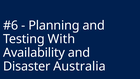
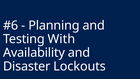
Australia: Australia -> Lockouts
